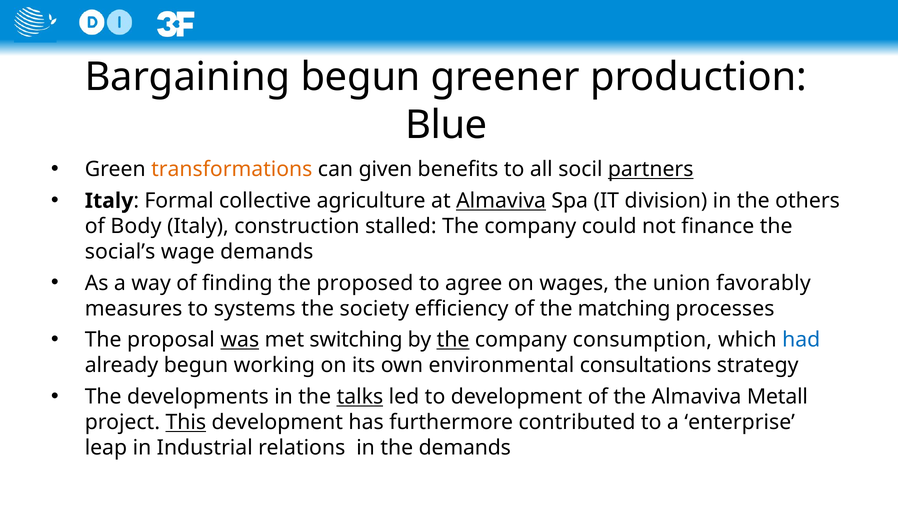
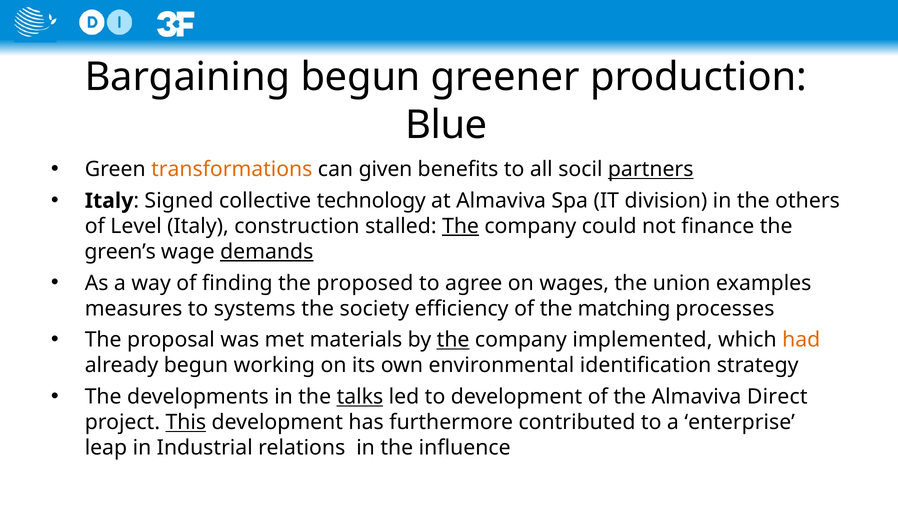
Formal: Formal -> Signed
agriculture: agriculture -> technology
Almaviva at (501, 201) underline: present -> none
Body: Body -> Level
The at (461, 226) underline: none -> present
social’s: social’s -> green’s
demands at (267, 252) underline: none -> present
favorably: favorably -> examples
was underline: present -> none
switching: switching -> materials
consumption: consumption -> implemented
had colour: blue -> orange
consultations: consultations -> identification
Metall: Metall -> Direct
the demands: demands -> influence
